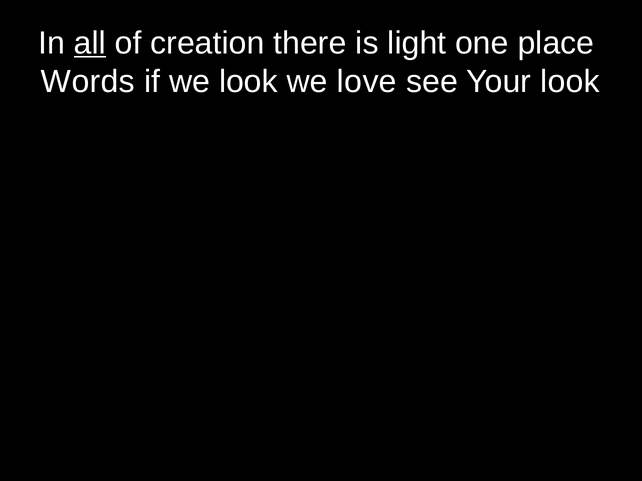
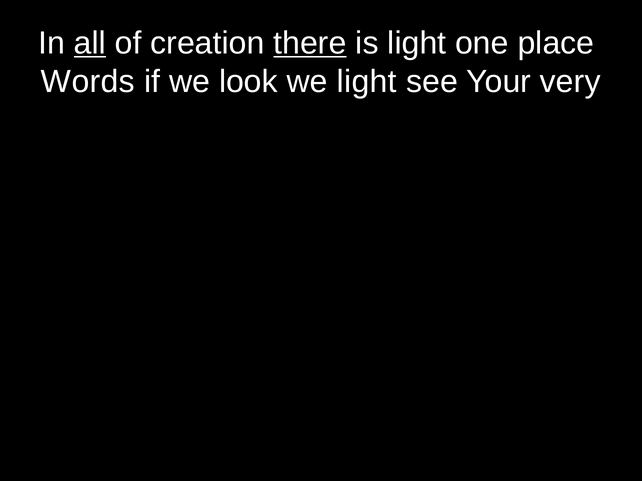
there underline: none -> present
we love: love -> light
Your look: look -> very
